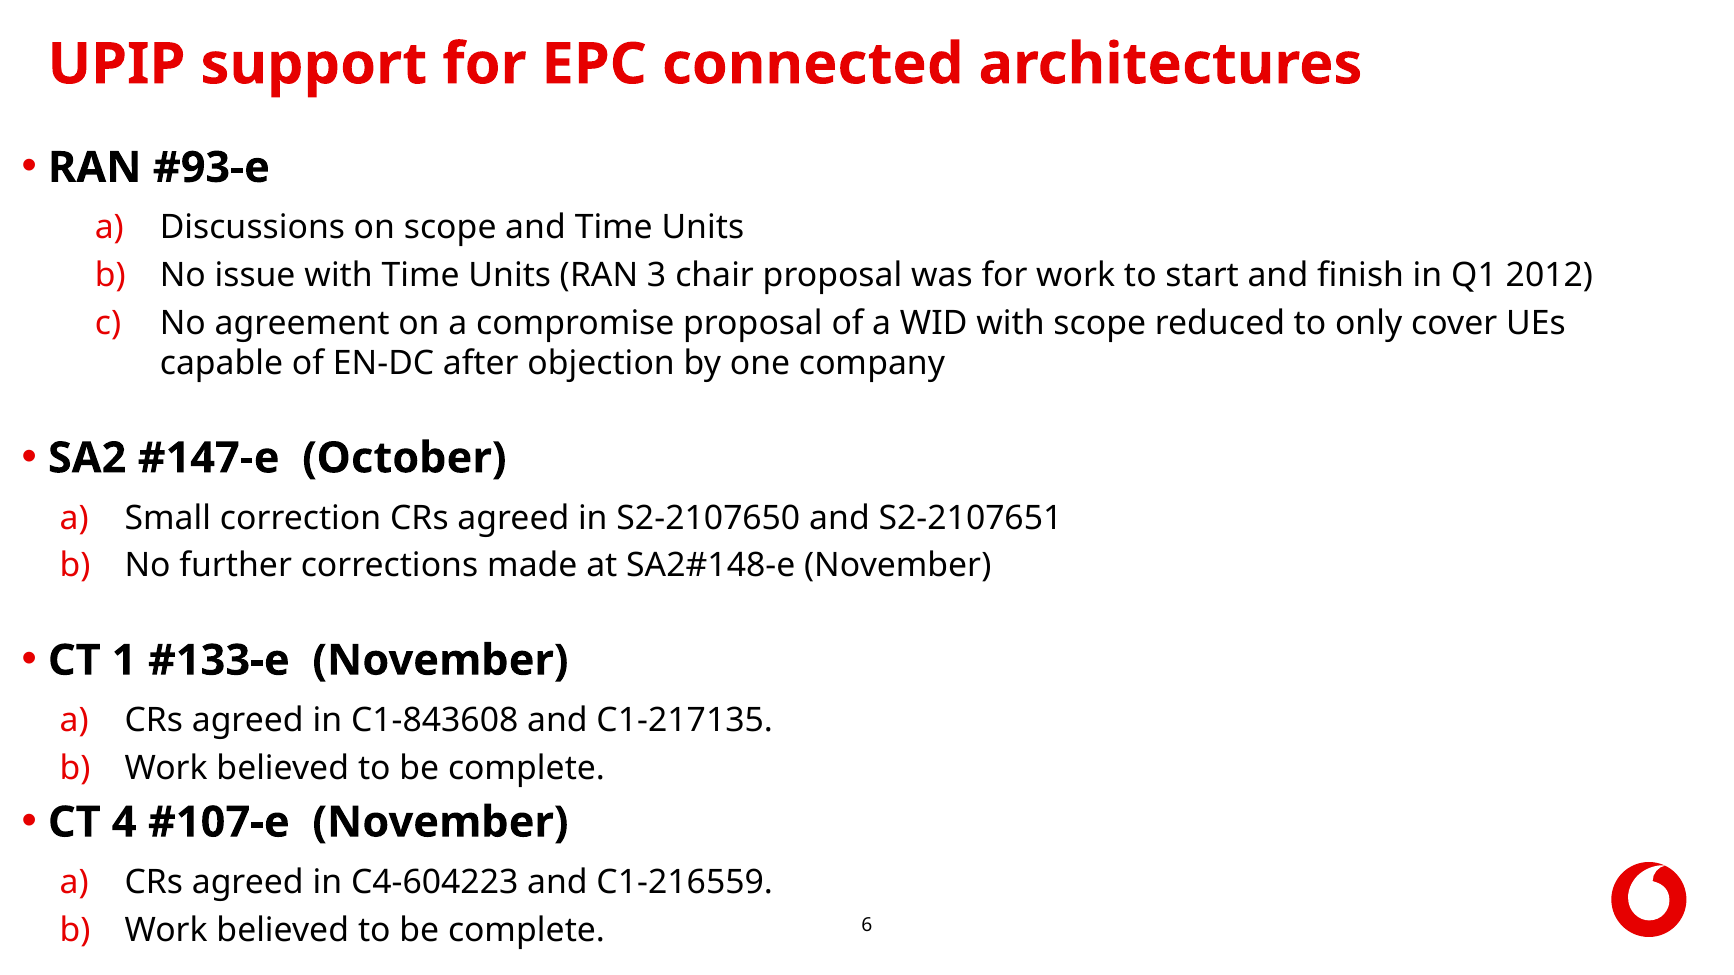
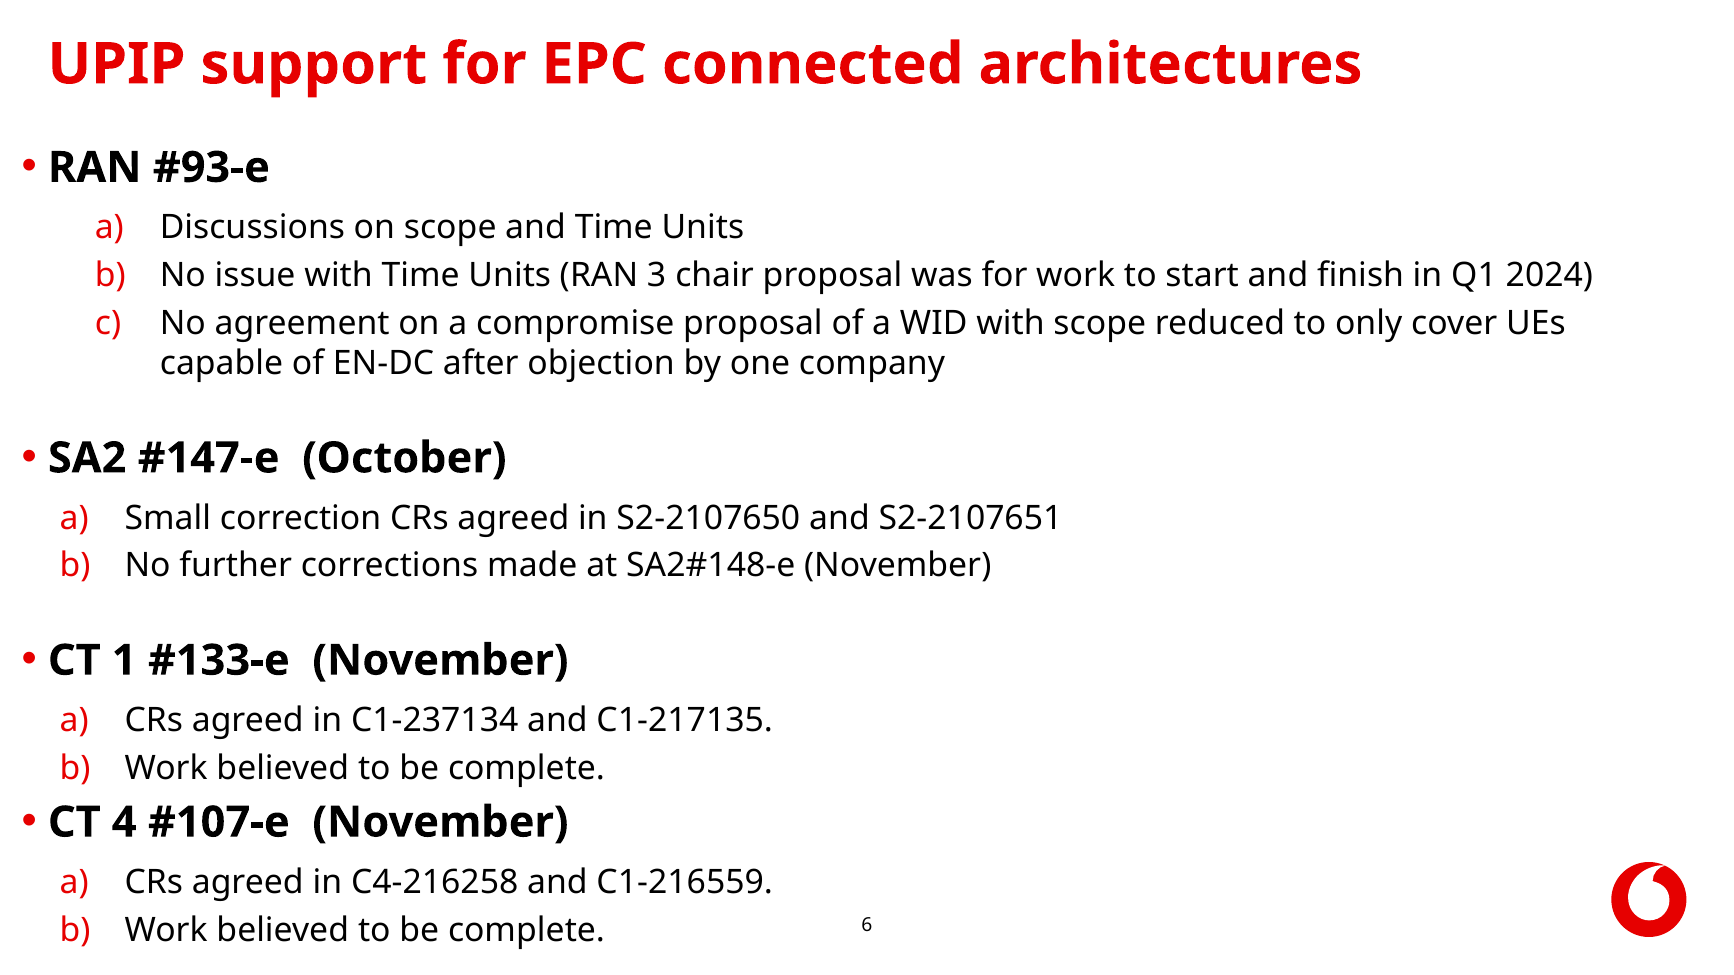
2012: 2012 -> 2024
C1-843608: C1-843608 -> C1-237134
C4-604223: C4-604223 -> C4-216258
